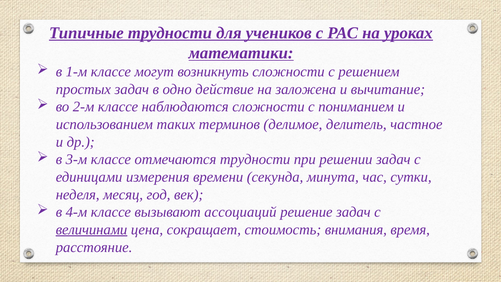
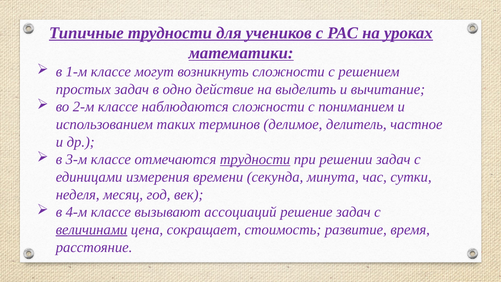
заложена: заложена -> выделить
трудности at (255, 159) underline: none -> present
внимания: внимания -> развитие
